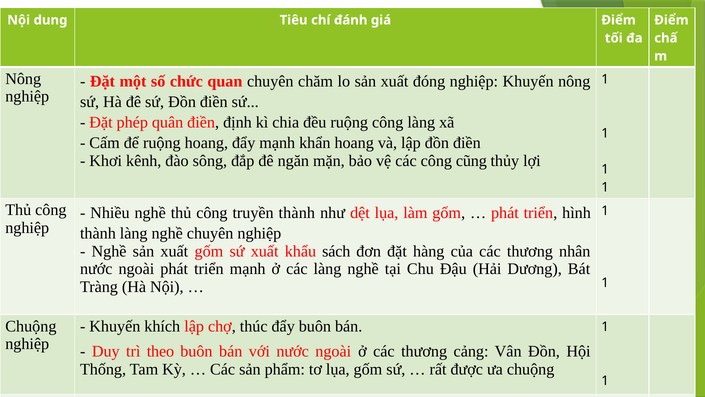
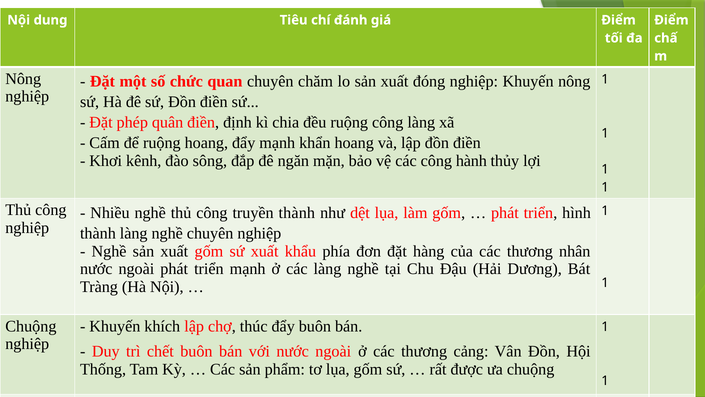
cũng: cũng -> hành
sách: sách -> phía
theo: theo -> chết
